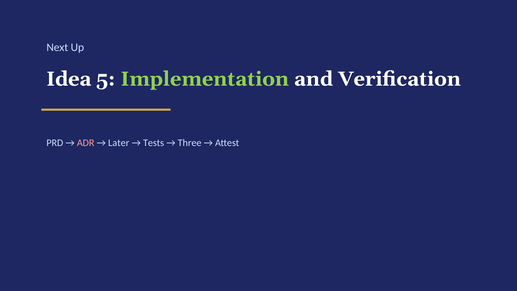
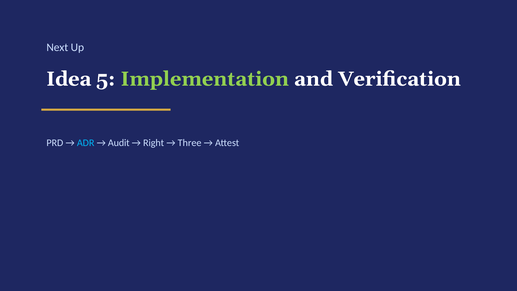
ADR colour: pink -> light blue
Later: Later -> Audit
Tests: Tests -> Right
